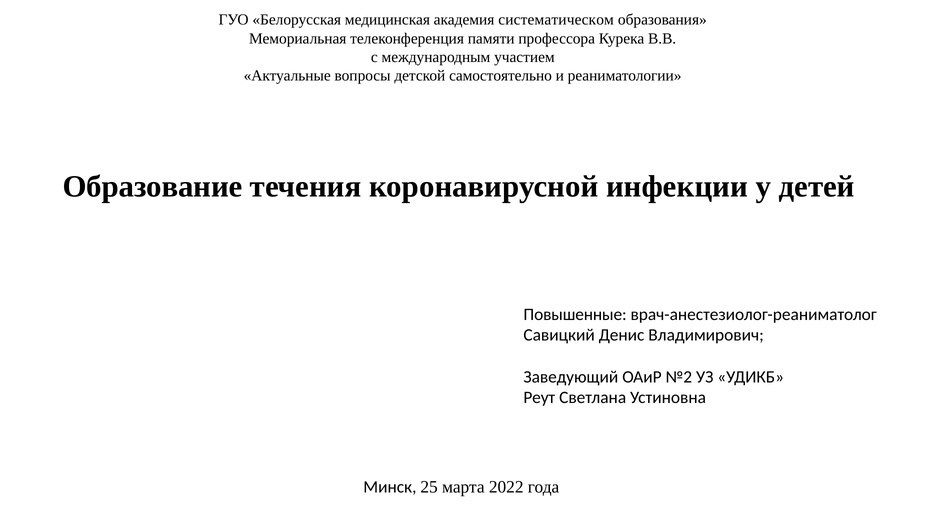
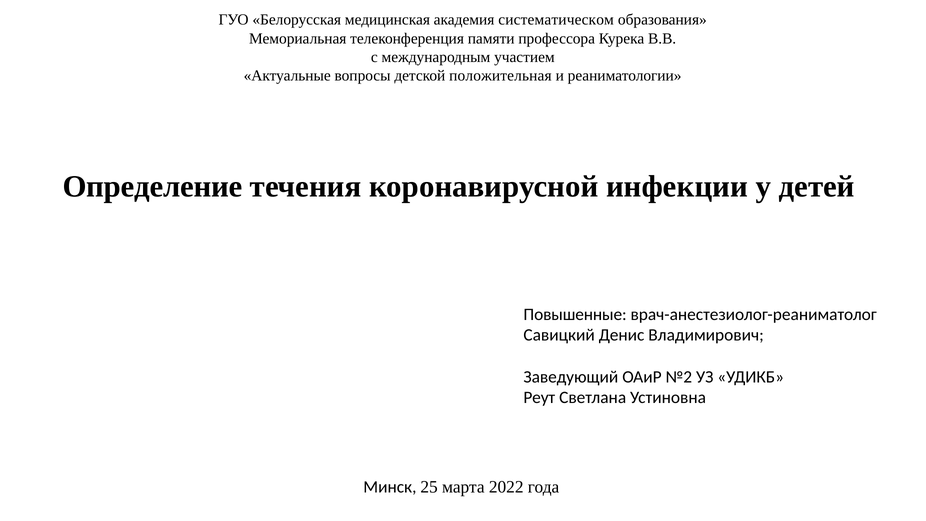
самостоятельно: самостоятельно -> положительная
Образование: Образование -> Определение
